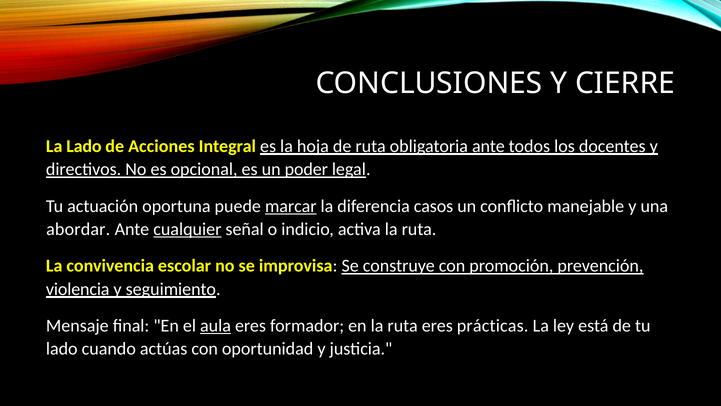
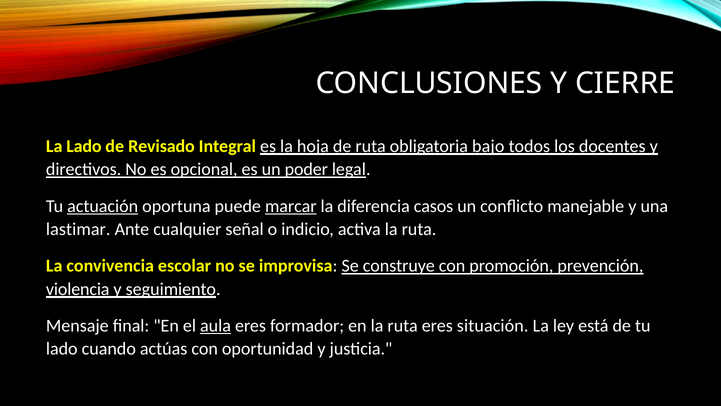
Acciones: Acciones -> Revisado
obligatoria ante: ante -> bajo
actuación underline: none -> present
abordar: abordar -> lastimar
cualquier underline: present -> none
prácticas: prácticas -> situación
